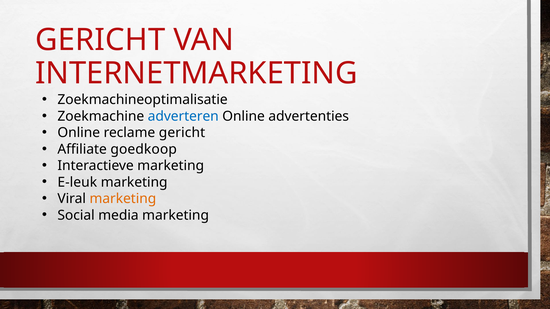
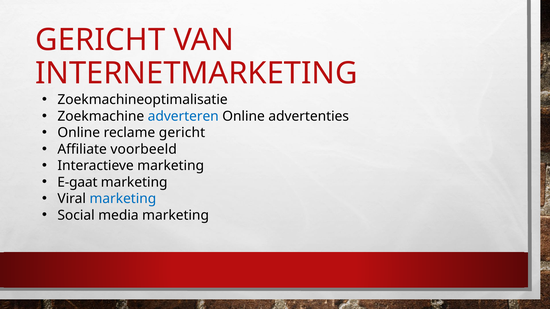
goedkoop: goedkoop -> voorbeeld
E-leuk: E-leuk -> E-gaat
marketing at (123, 199) colour: orange -> blue
